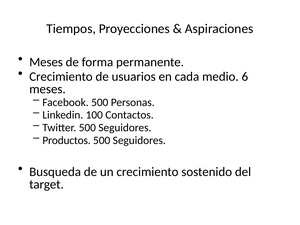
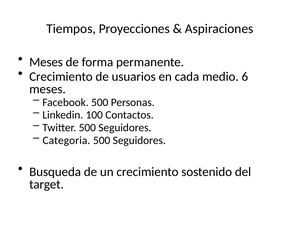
Productos: Productos -> Categoria
